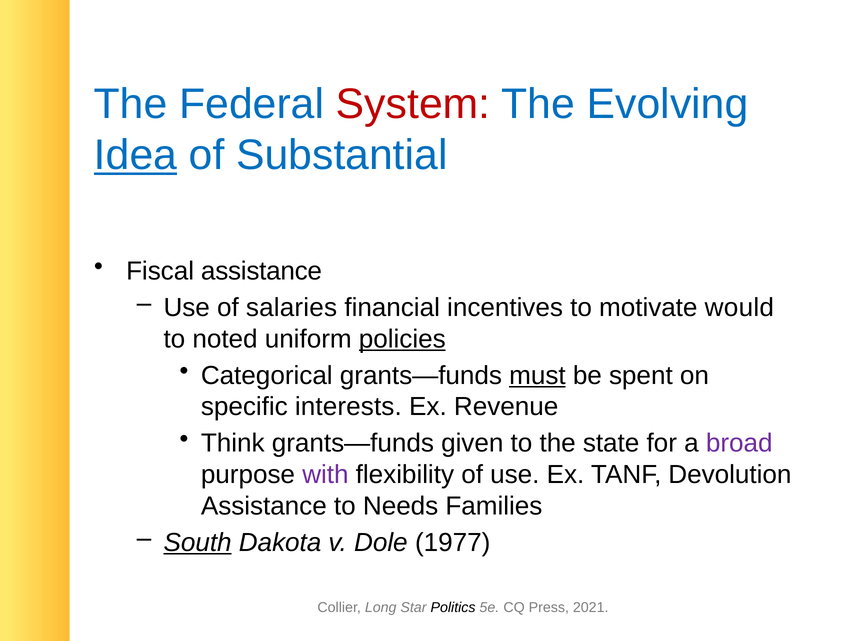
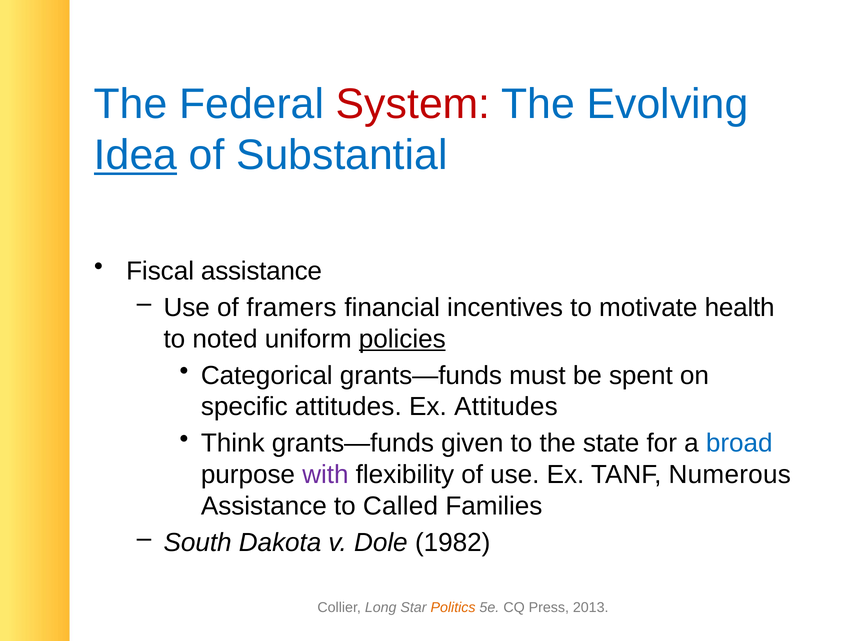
salaries: salaries -> framers
would: would -> health
must underline: present -> none
specific interests: interests -> attitudes
Ex Revenue: Revenue -> Attitudes
broad colour: purple -> blue
Devolution: Devolution -> Numerous
Needs: Needs -> Called
South underline: present -> none
1977: 1977 -> 1982
Politics colour: black -> orange
2021: 2021 -> 2013
